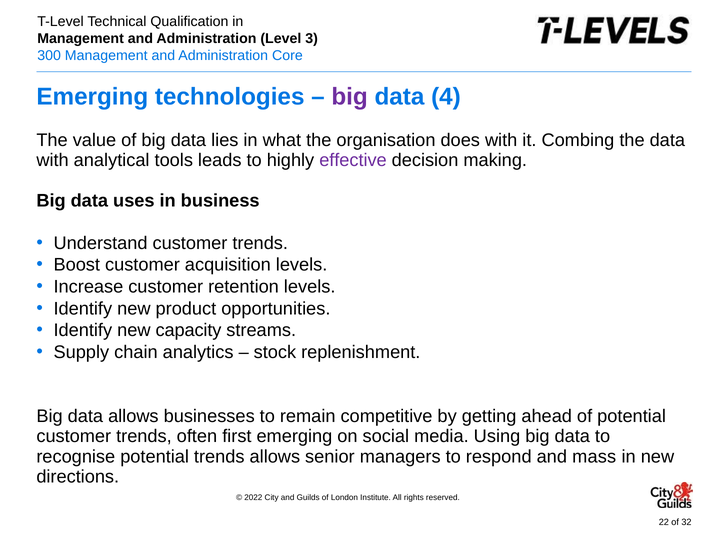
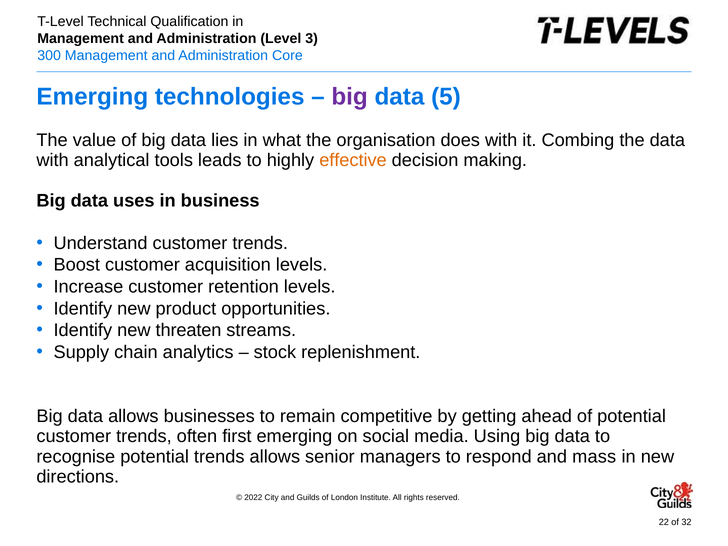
4: 4 -> 5
effective colour: purple -> orange
capacity: capacity -> threaten
